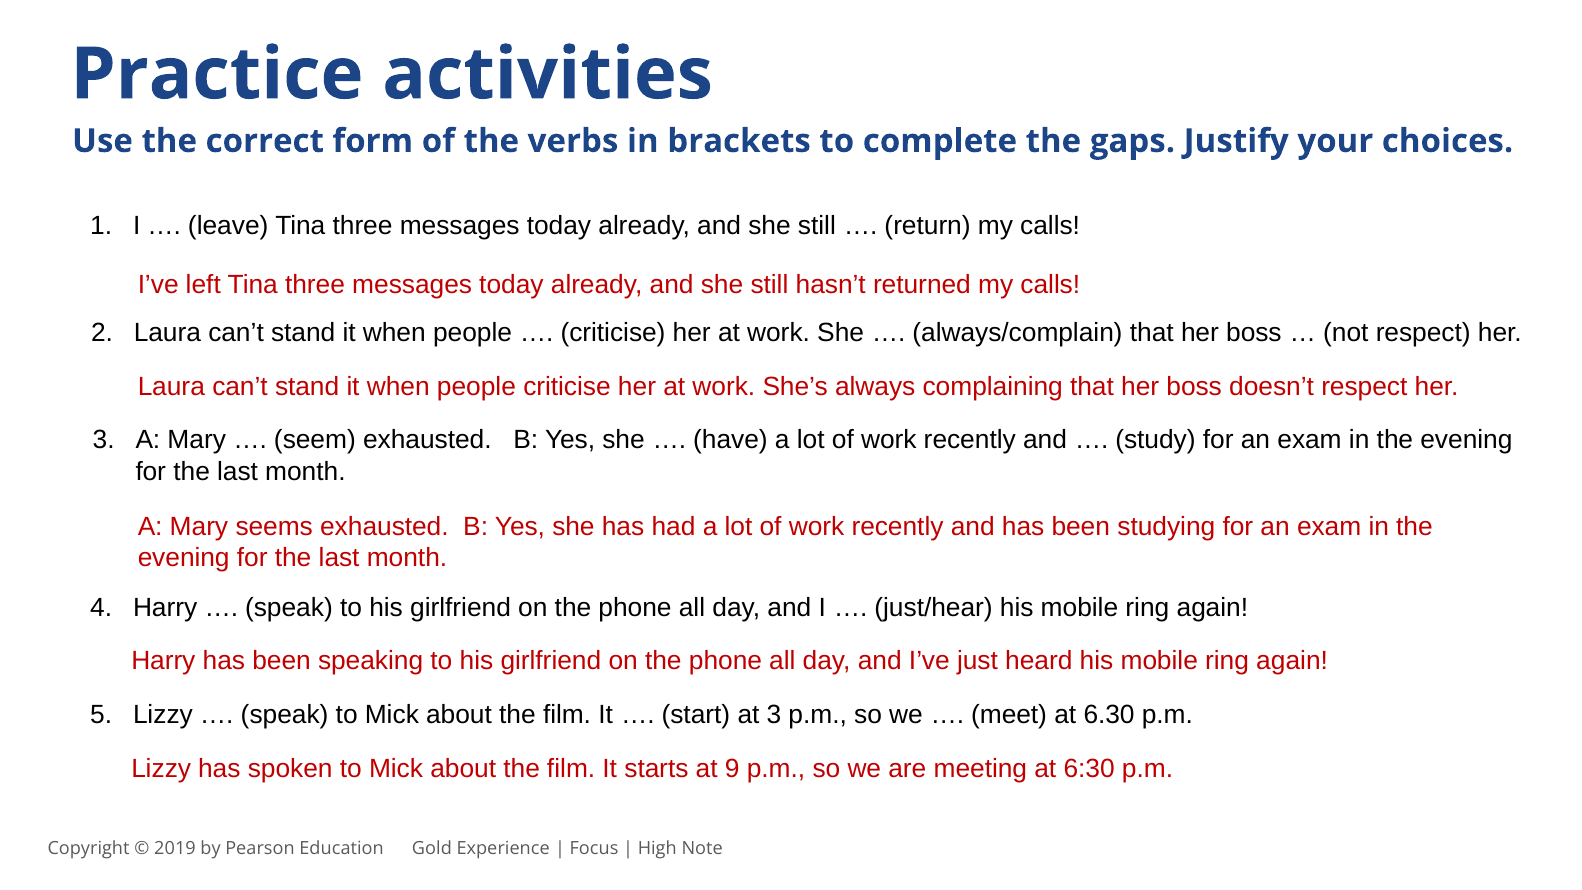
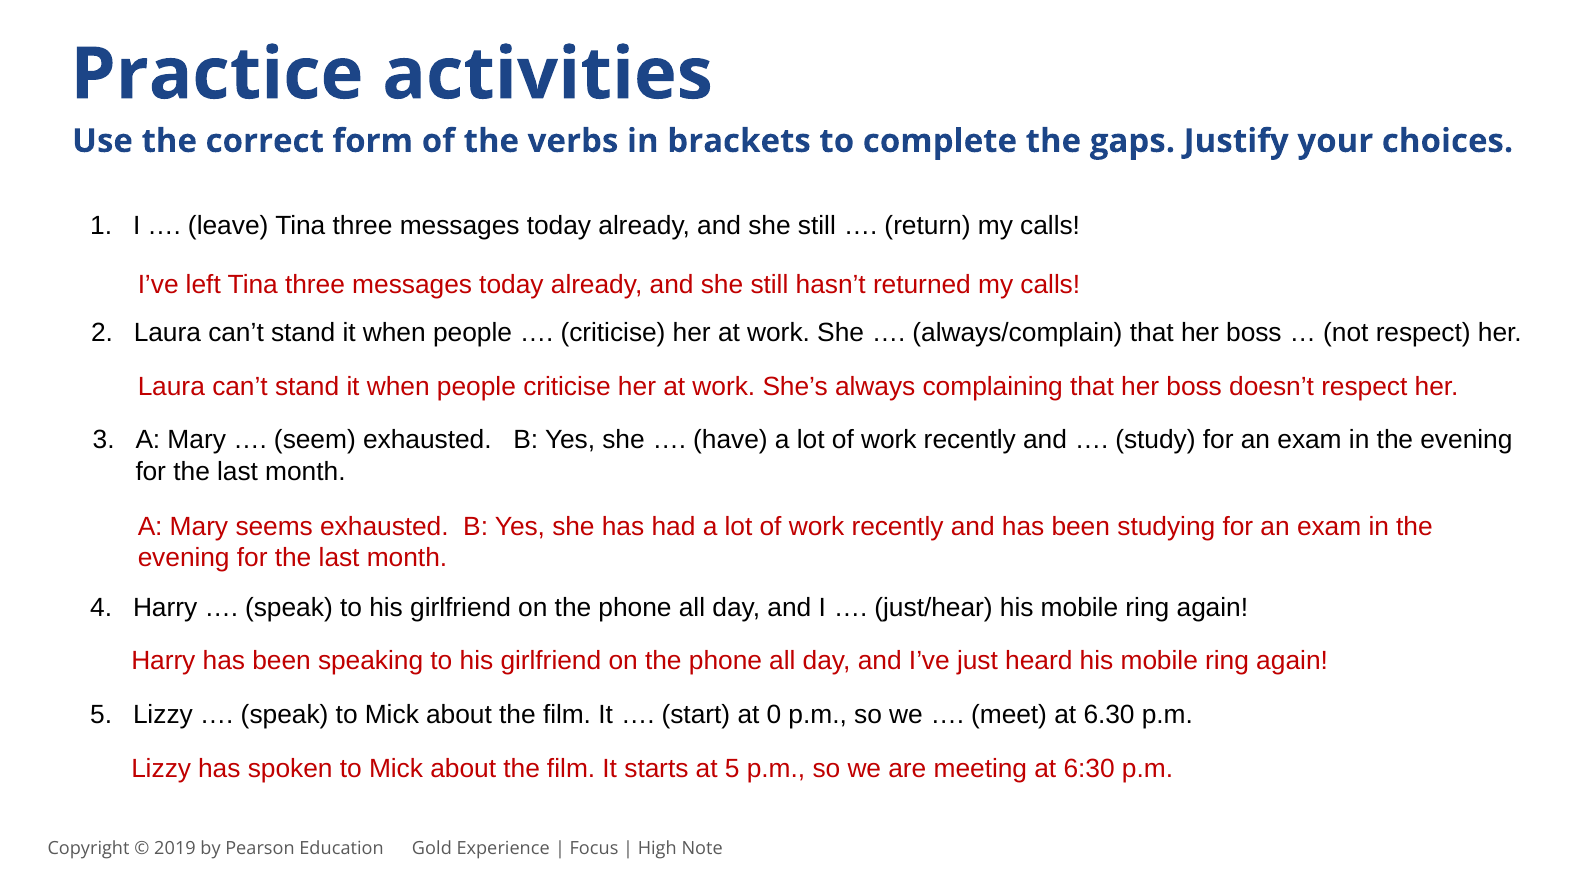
at 3: 3 -> 0
at 9: 9 -> 5
